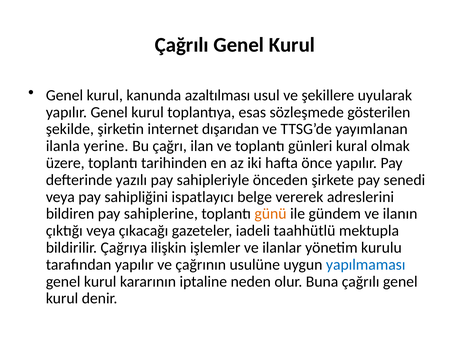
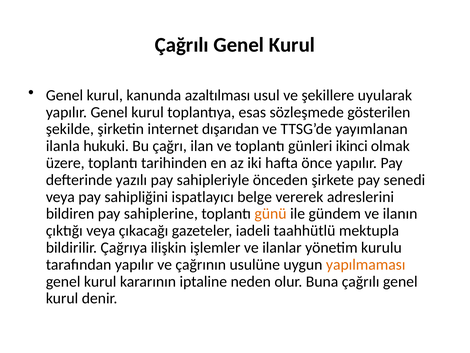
yerine: yerine -> hukuki
kural: kural -> ikinci
yapılmaması colour: blue -> orange
